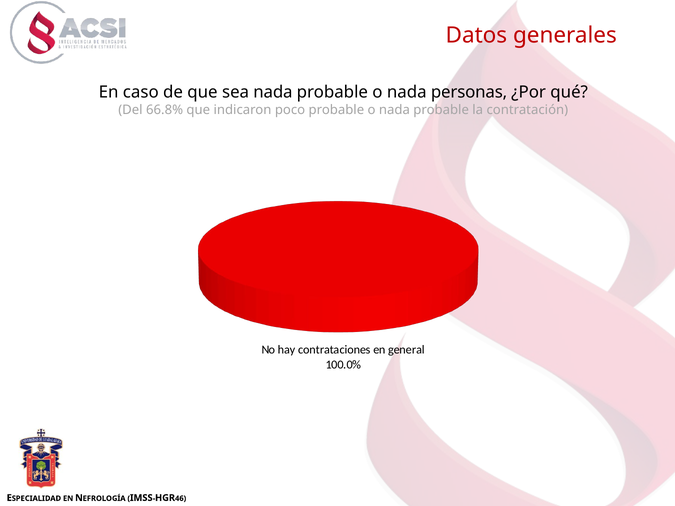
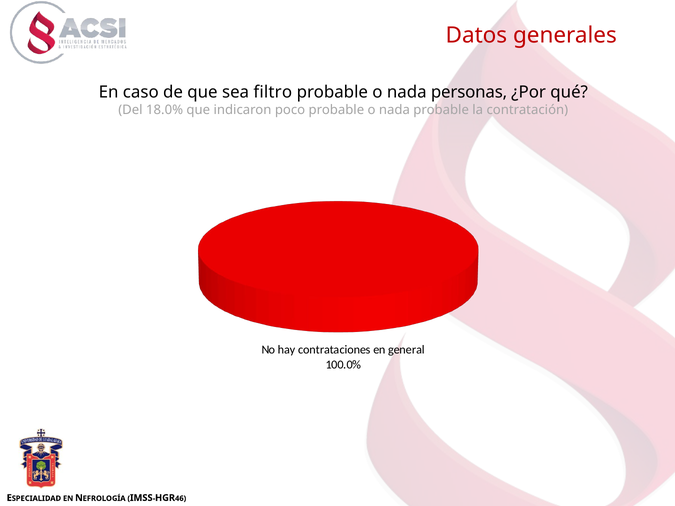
sea nada: nada -> filtro
66.8%: 66.8% -> 18.0%
